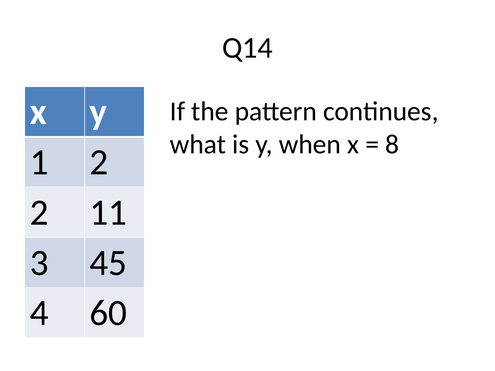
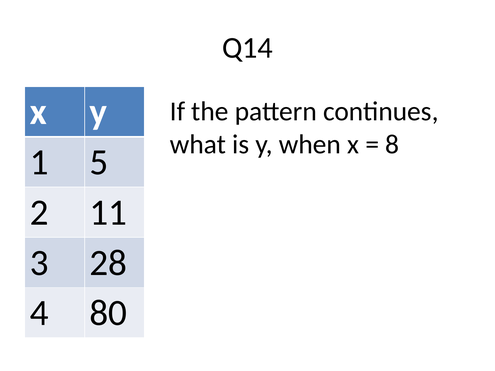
1 2: 2 -> 5
45: 45 -> 28
60: 60 -> 80
